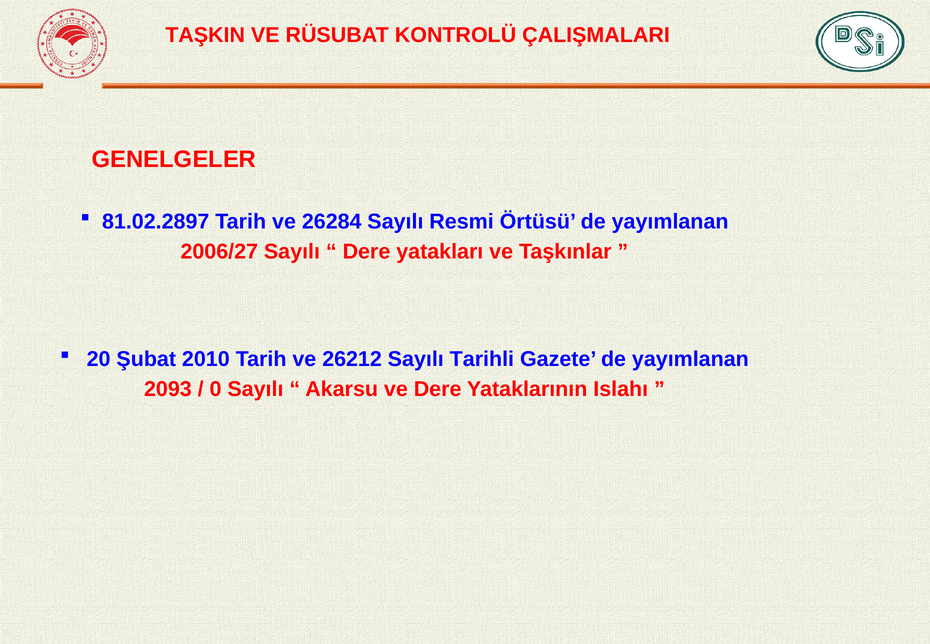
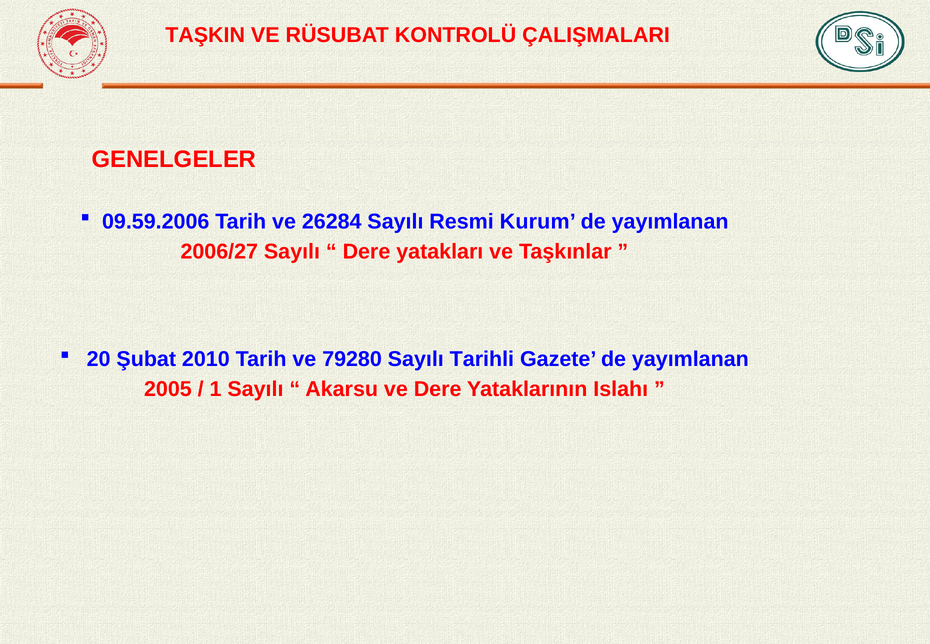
81.02.2897: 81.02.2897 -> 09.59.2006
Örtüsü: Örtüsü -> Kurum
26212: 26212 -> 79280
2093: 2093 -> 2005
0: 0 -> 1
